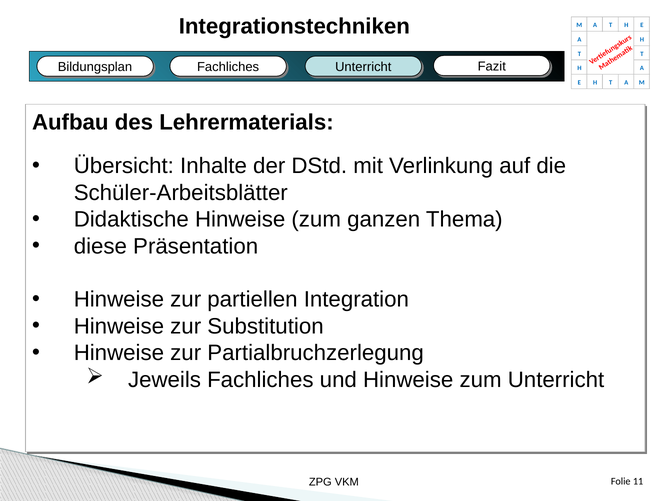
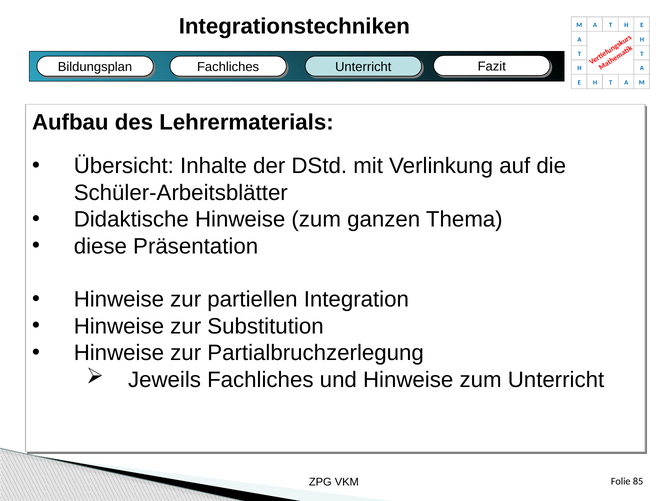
11: 11 -> 85
